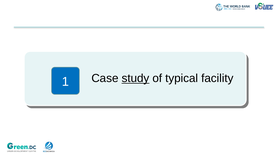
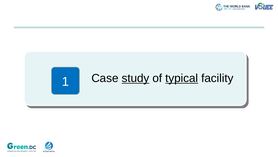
typical underline: none -> present
